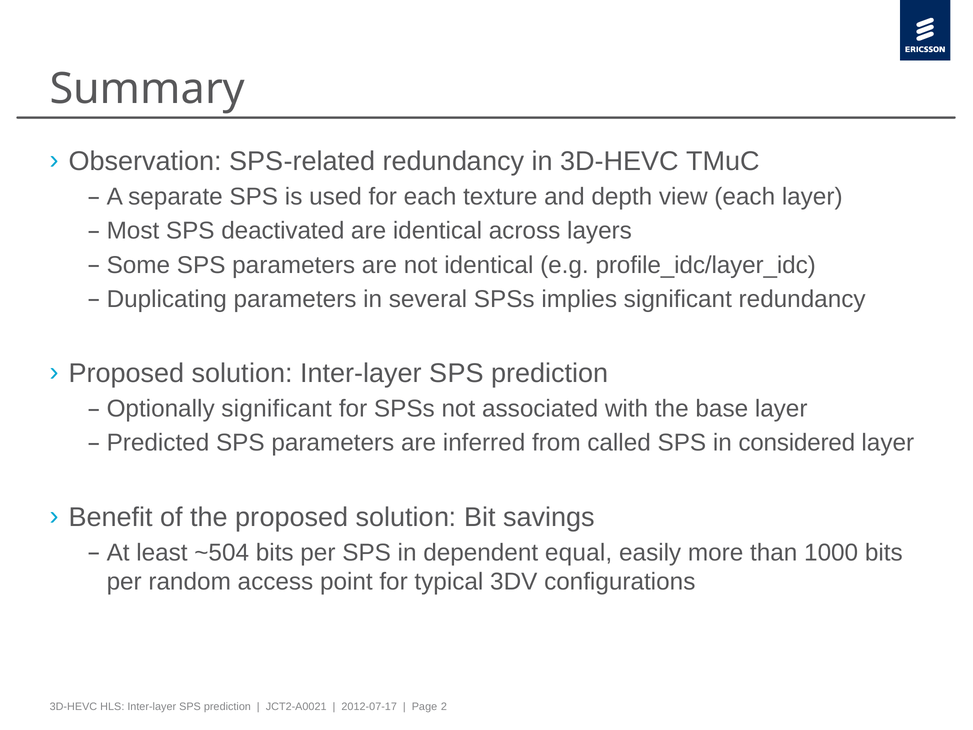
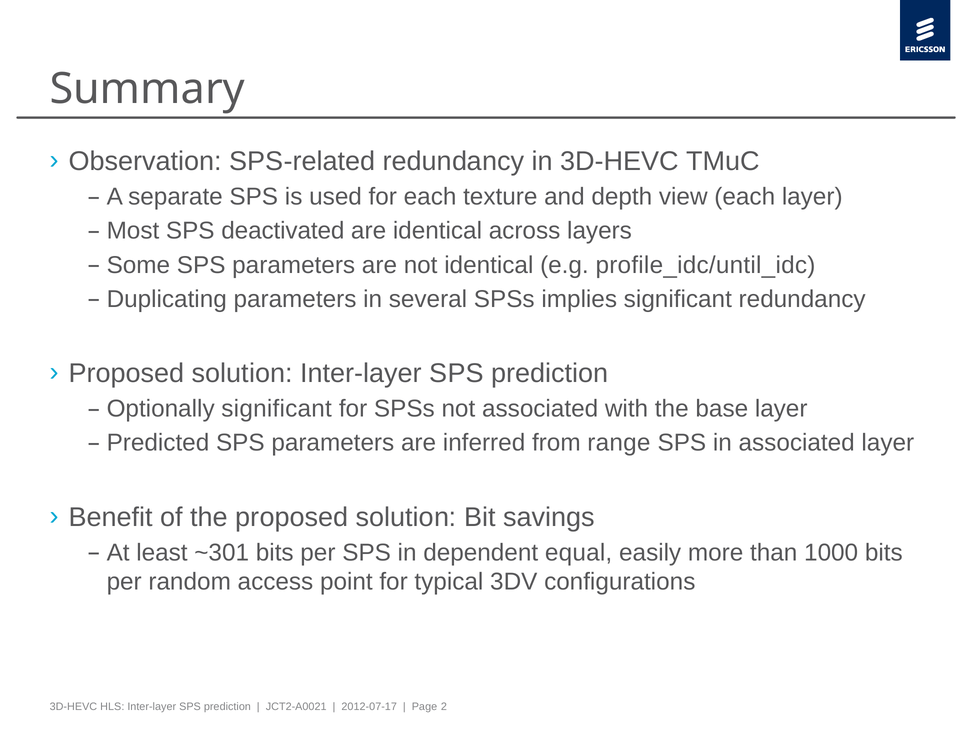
profile_idc/layer_idc: profile_idc/layer_idc -> profile_idc/until_idc
called: called -> range
in considered: considered -> associated
~504: ~504 -> ~301
